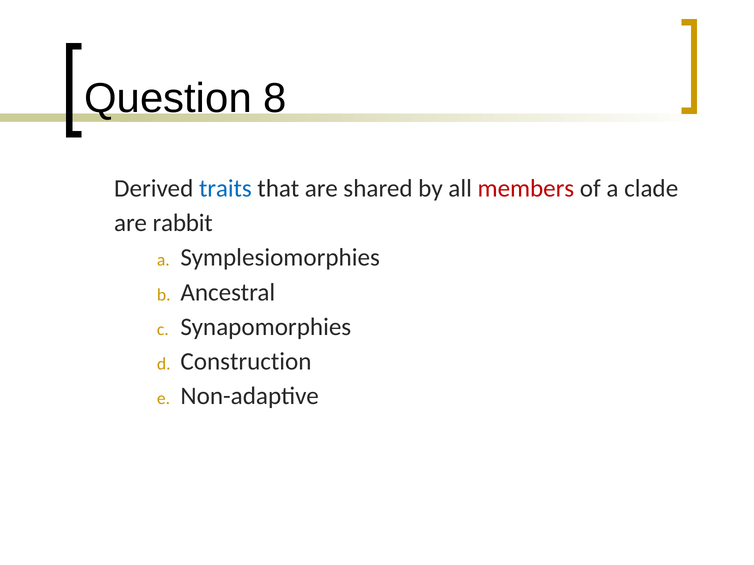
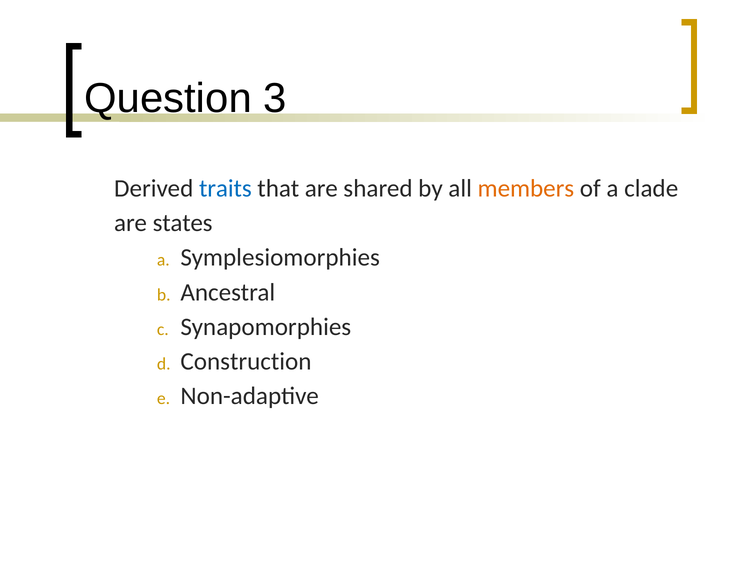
8: 8 -> 3
members colour: red -> orange
rabbit: rabbit -> states
